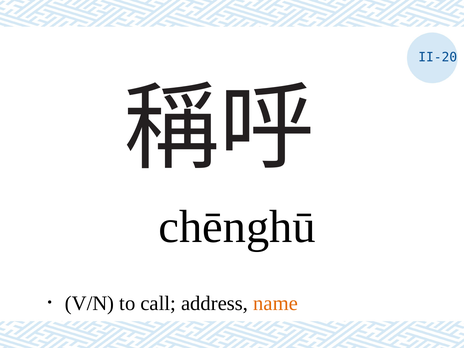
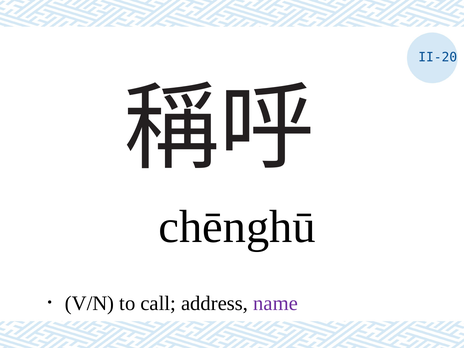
name colour: orange -> purple
